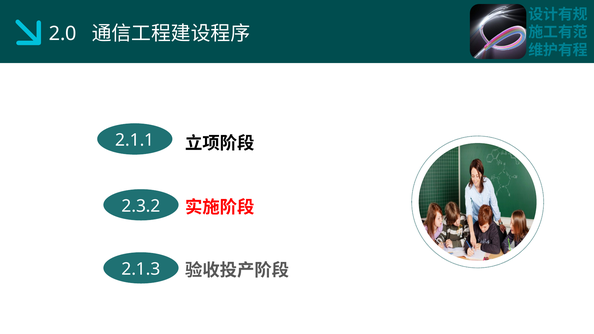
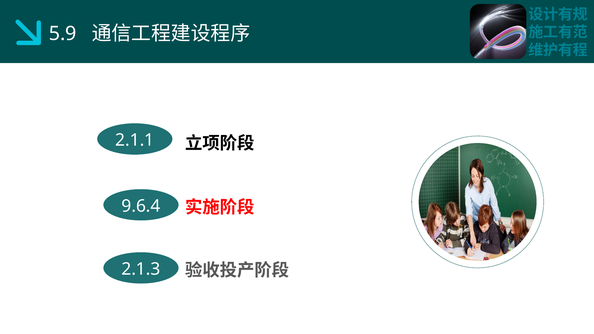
2.0: 2.0 -> 5.9
2.3.2: 2.3.2 -> 9.6.4
